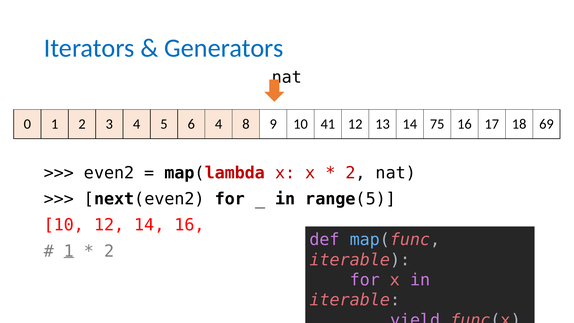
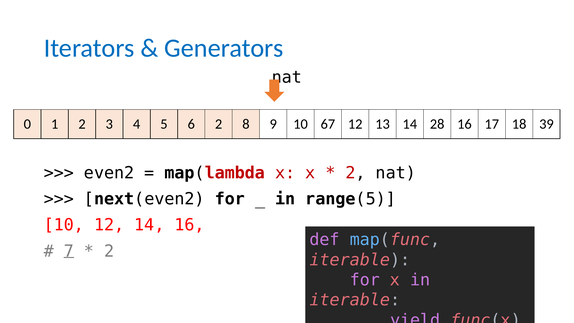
6 4: 4 -> 2
41: 41 -> 67
75: 75 -> 28
69: 69 -> 39
1 at (69, 251): 1 -> 7
